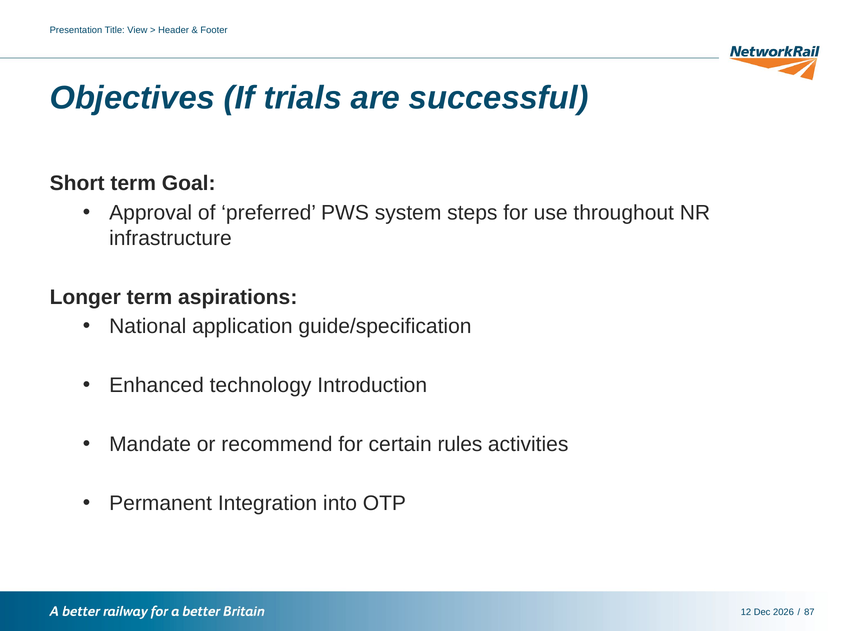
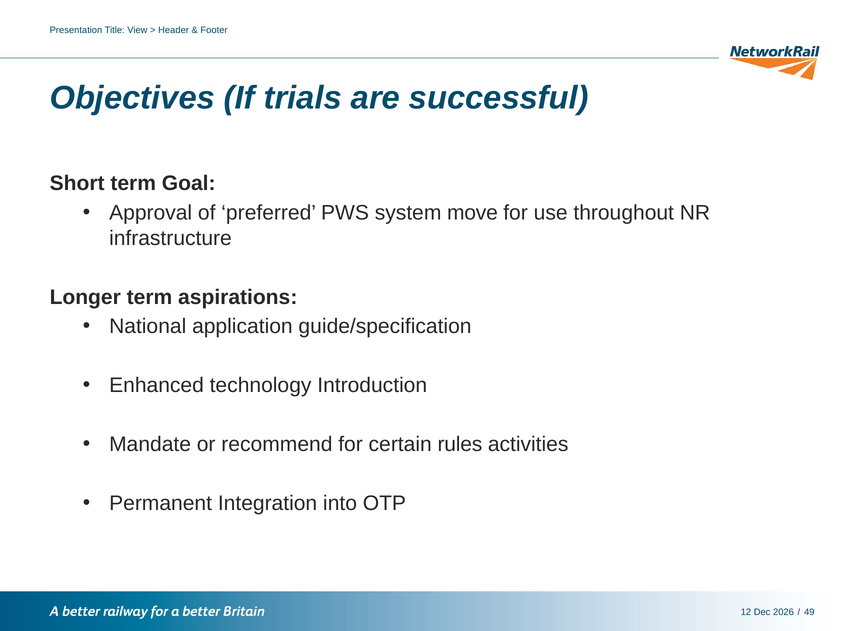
steps: steps -> move
87: 87 -> 49
